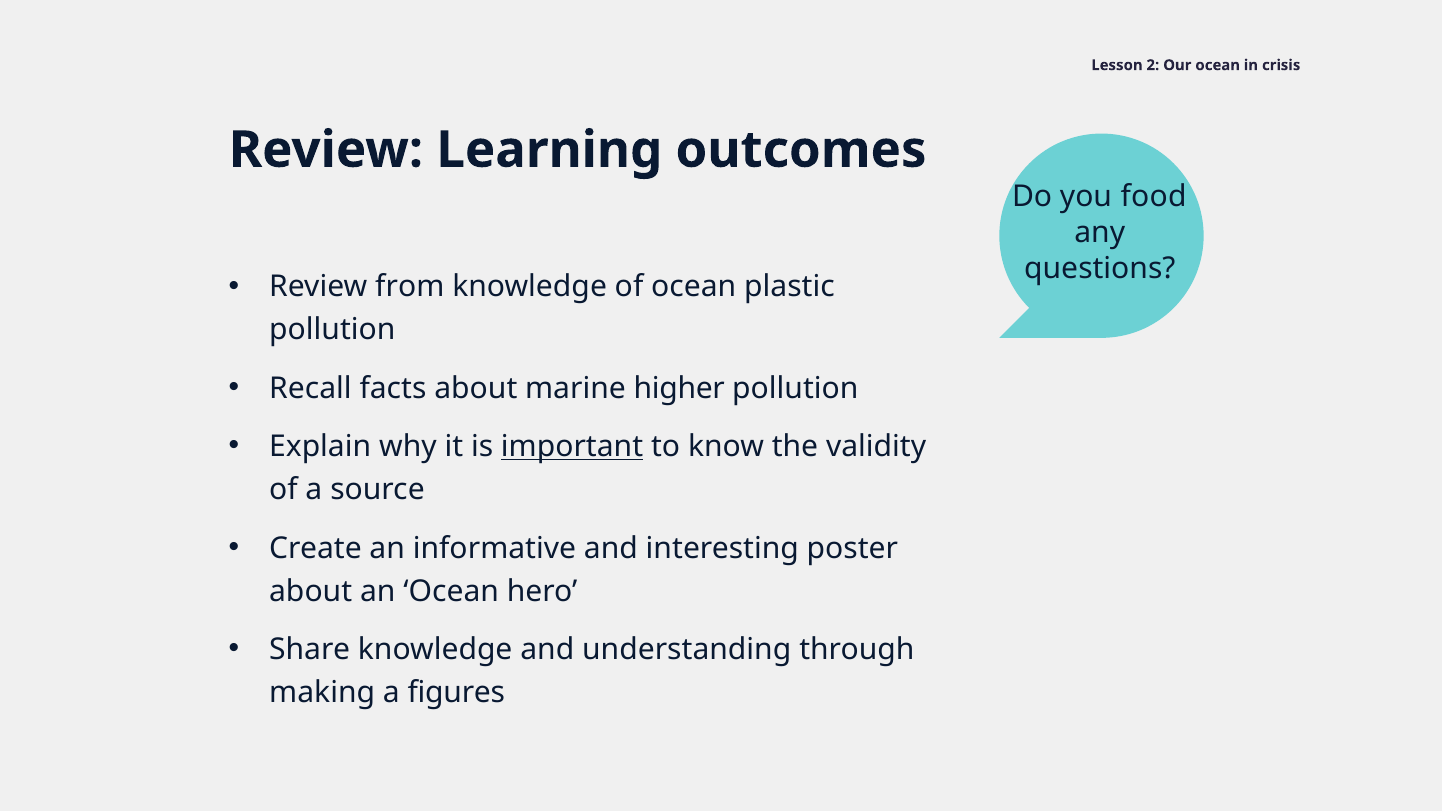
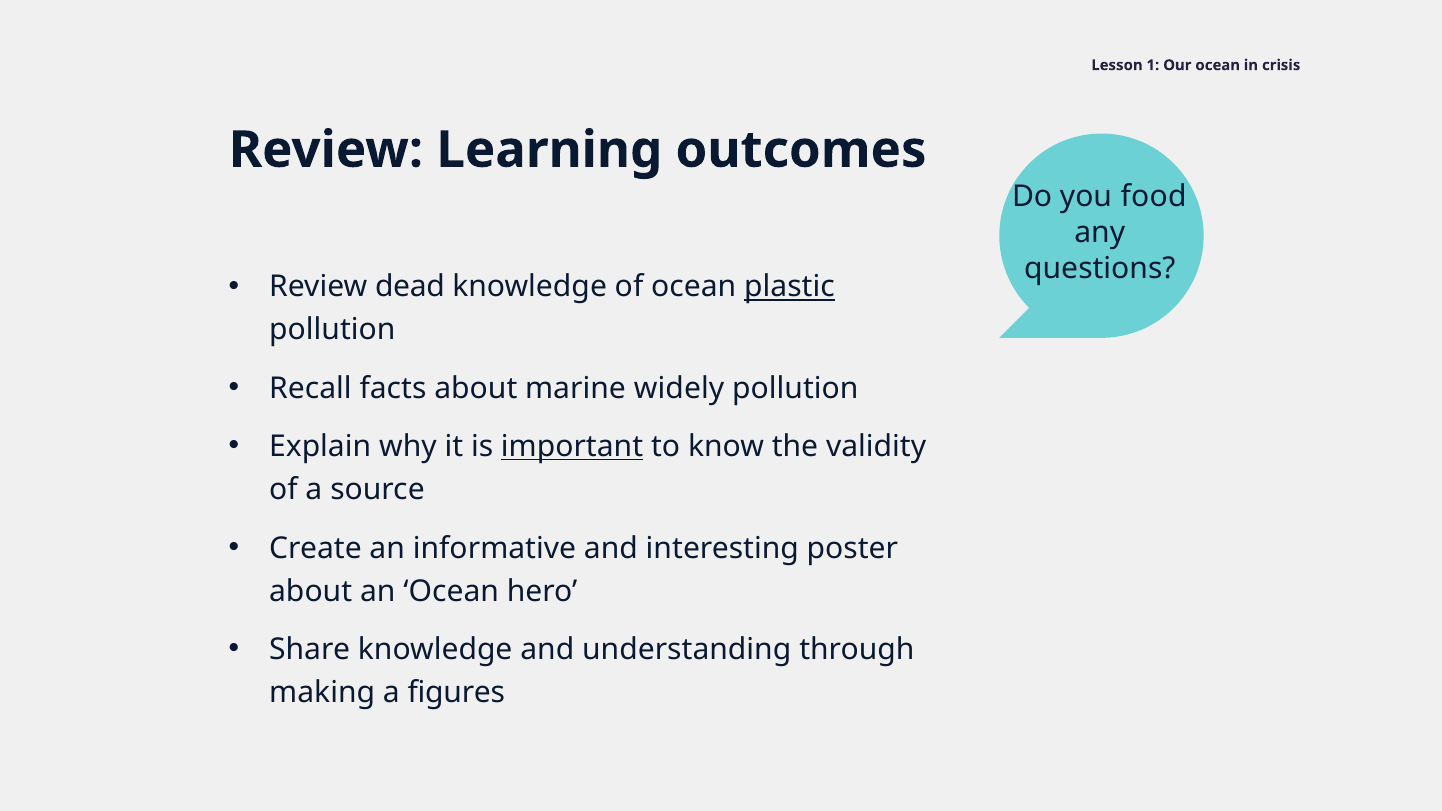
2: 2 -> 1
from: from -> dead
plastic underline: none -> present
higher: higher -> widely
